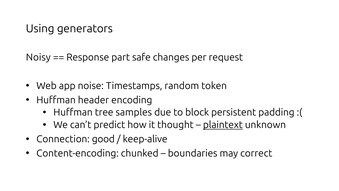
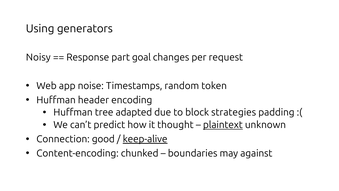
safe: safe -> goal
samples: samples -> adapted
persistent: persistent -> strategies
keep-alive underline: none -> present
correct: correct -> against
